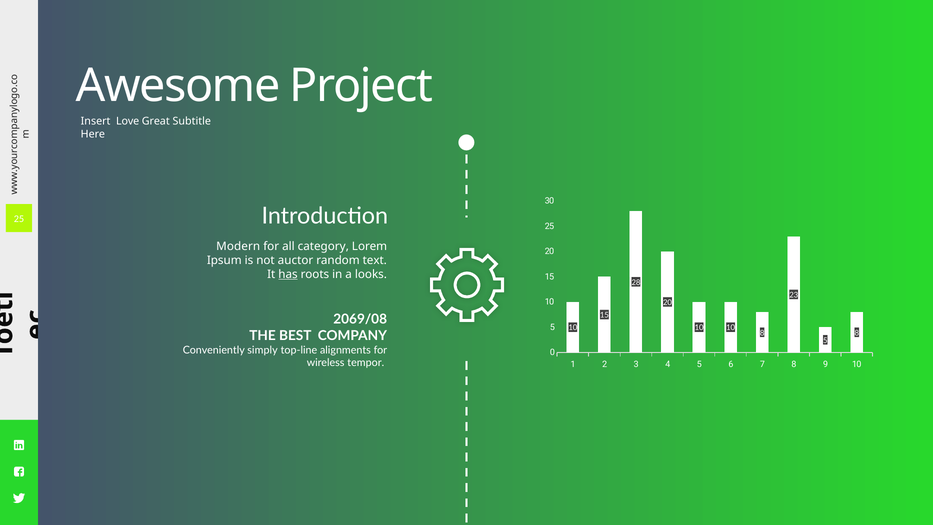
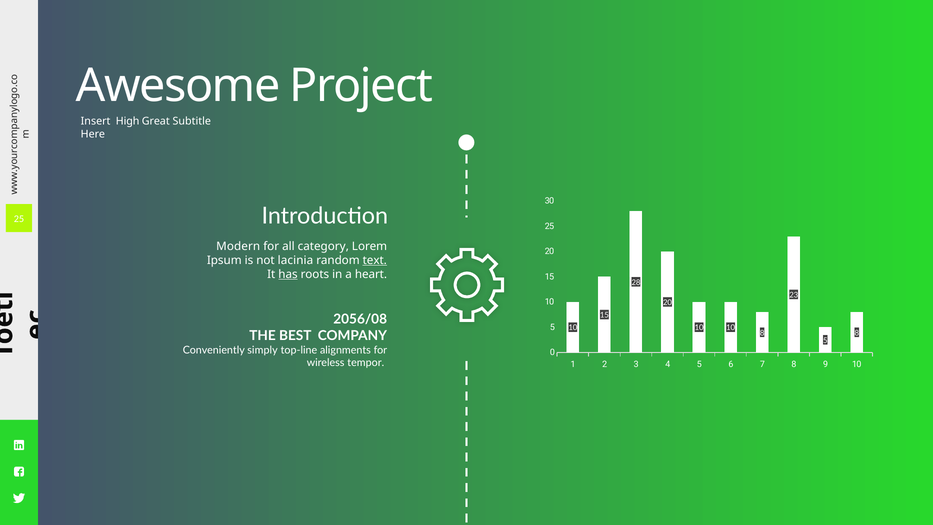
Love: Love -> High
auctor: auctor -> lacinia
text underline: none -> present
looks: looks -> heart
2069/08: 2069/08 -> 2056/08
